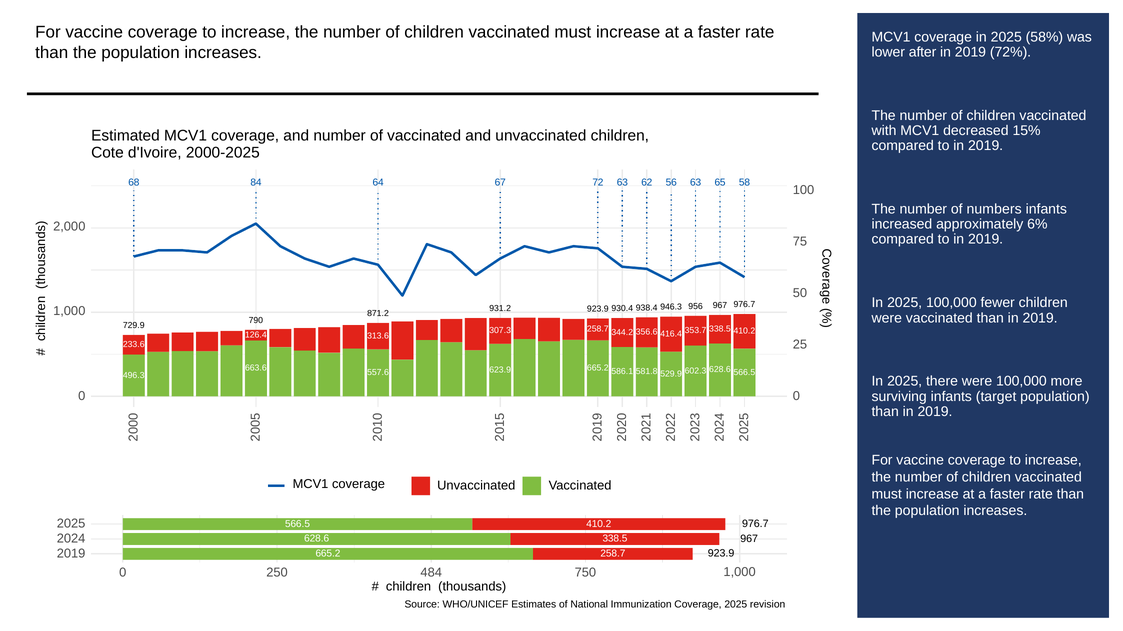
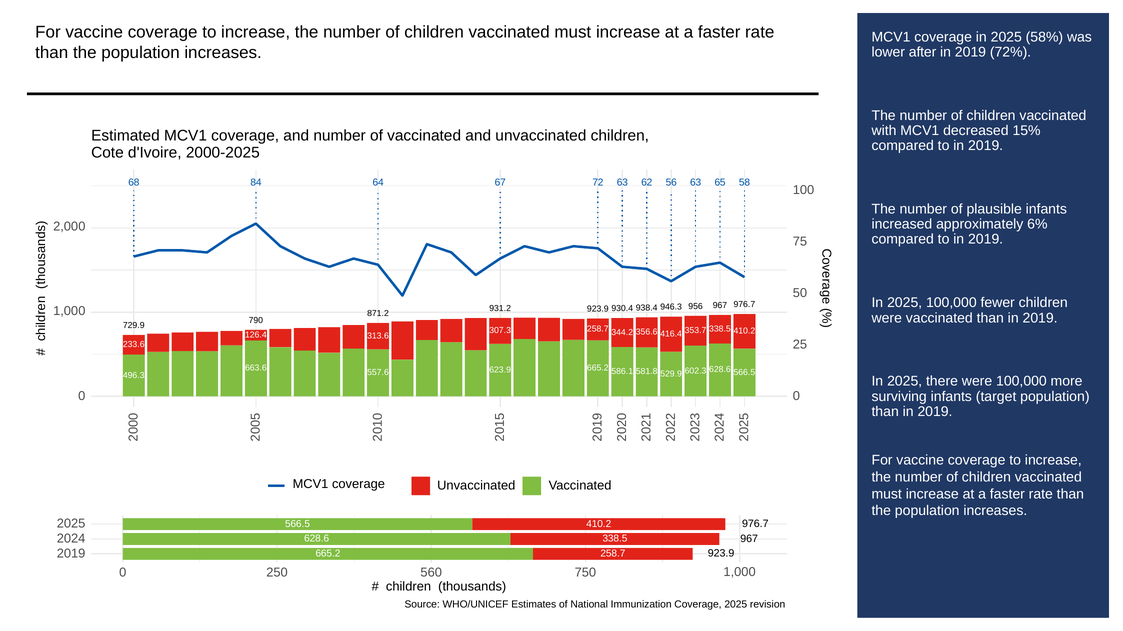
numbers: numbers -> plausible
484: 484 -> 560
